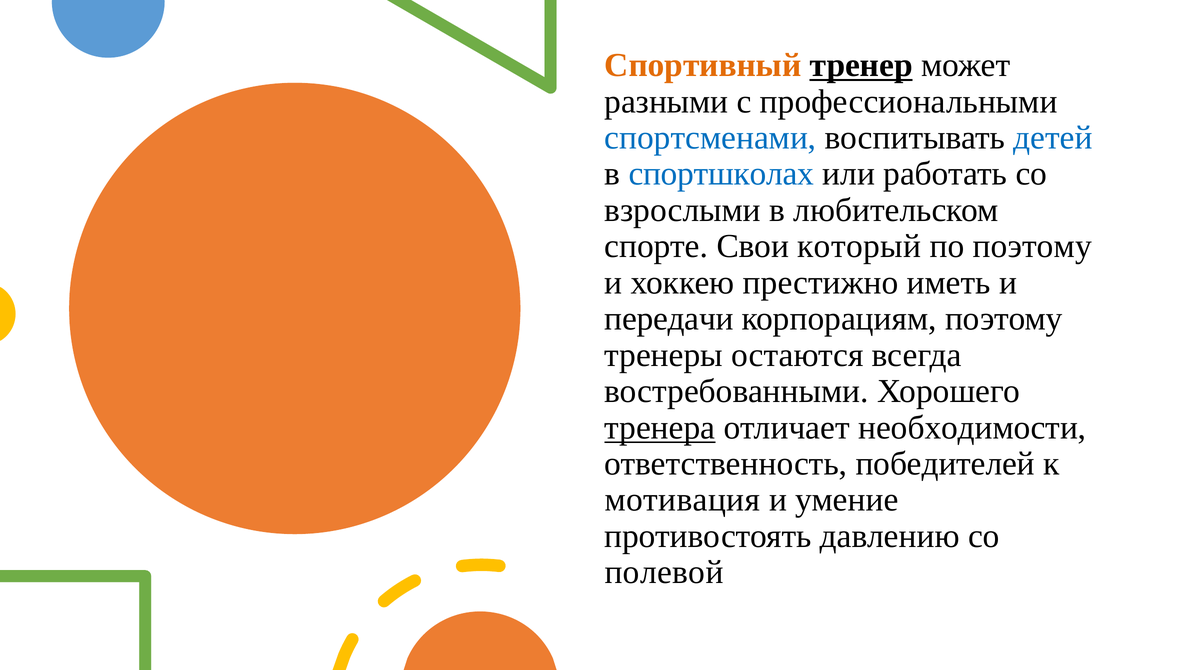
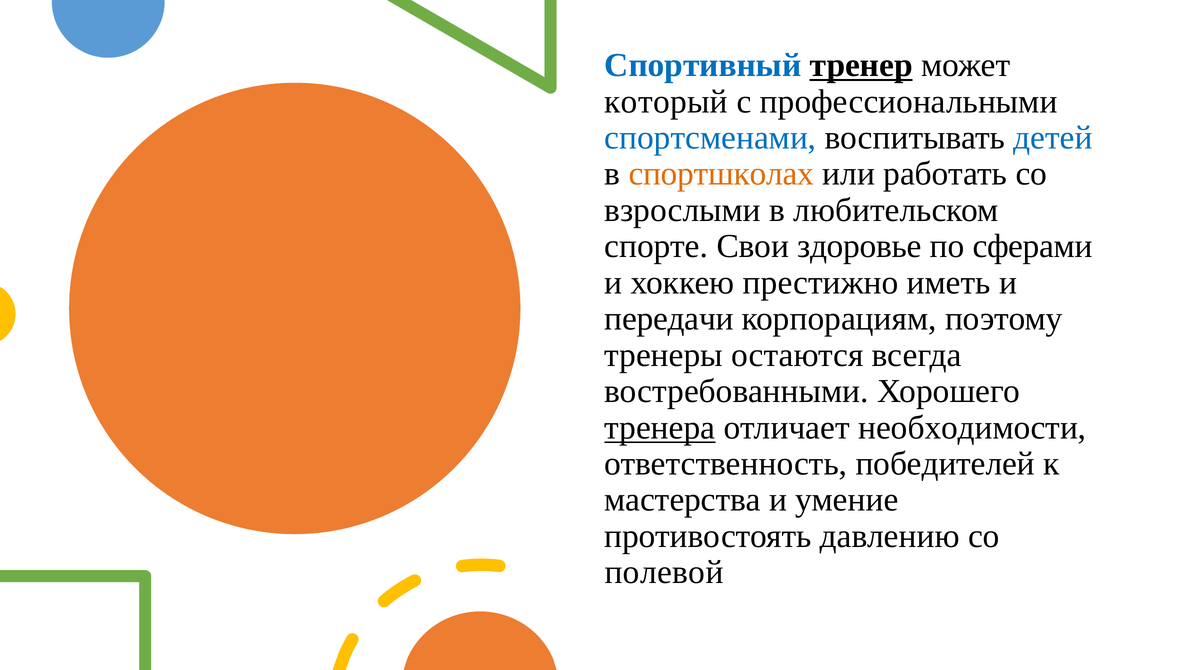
Спортивный colour: orange -> blue
разными: разными -> который
спортшколах colour: blue -> orange
который: который -> здоровье
по поэтому: поэтому -> сферами
мотивация: мотивация -> мастерства
